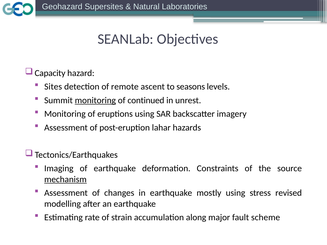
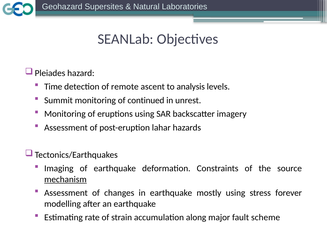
Capacity: Capacity -> Pleiades
Sites: Sites -> Time
seasons: seasons -> analysis
monitoring at (95, 100) underline: present -> none
revised: revised -> forever
